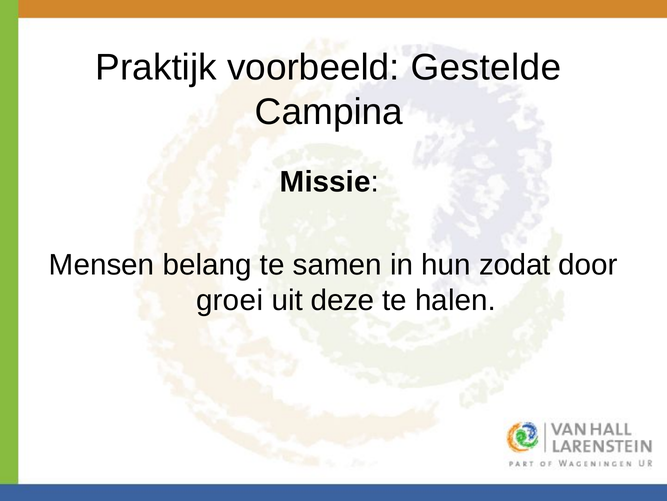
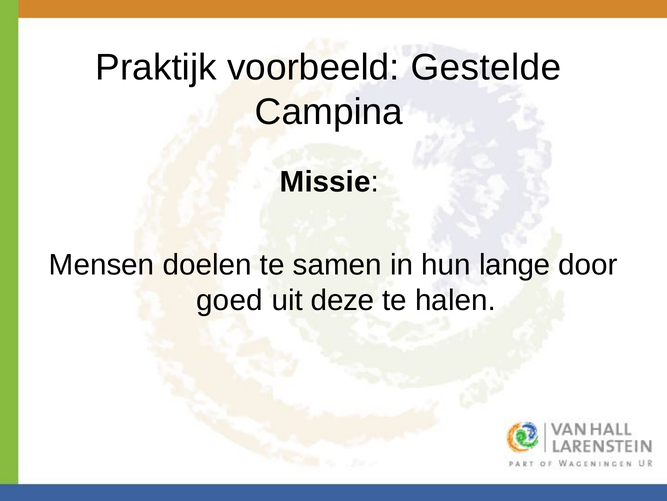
belang: belang -> doelen
zodat: zodat -> lange
groei: groei -> goed
